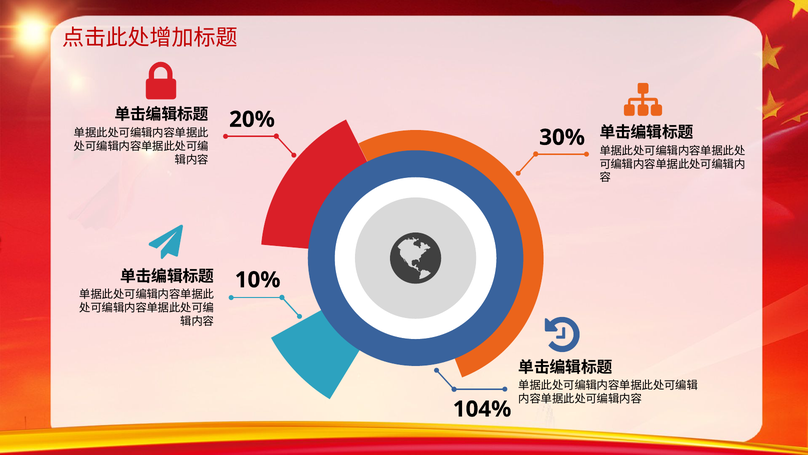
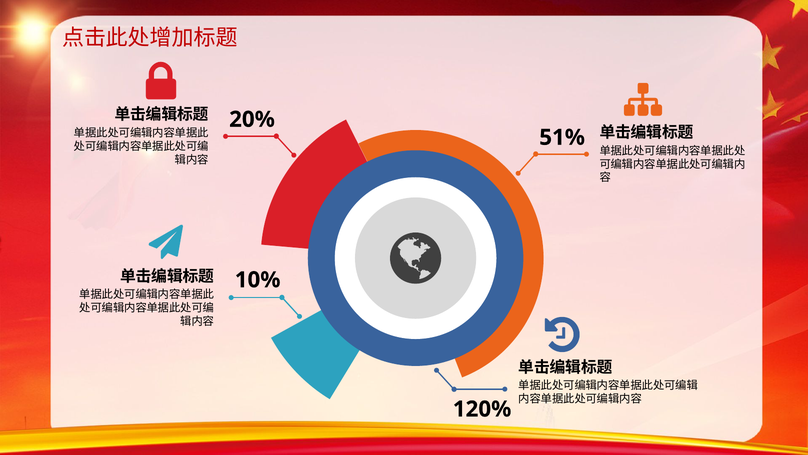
30%: 30% -> 51%
104%: 104% -> 120%
